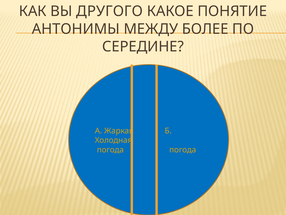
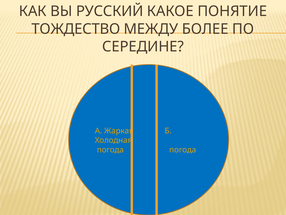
ДРУГОГО: ДРУГОГО -> РУССКИЙ
АНТОНИМЫ: АНТОНИМЫ -> ТОЖДЕСТВО
